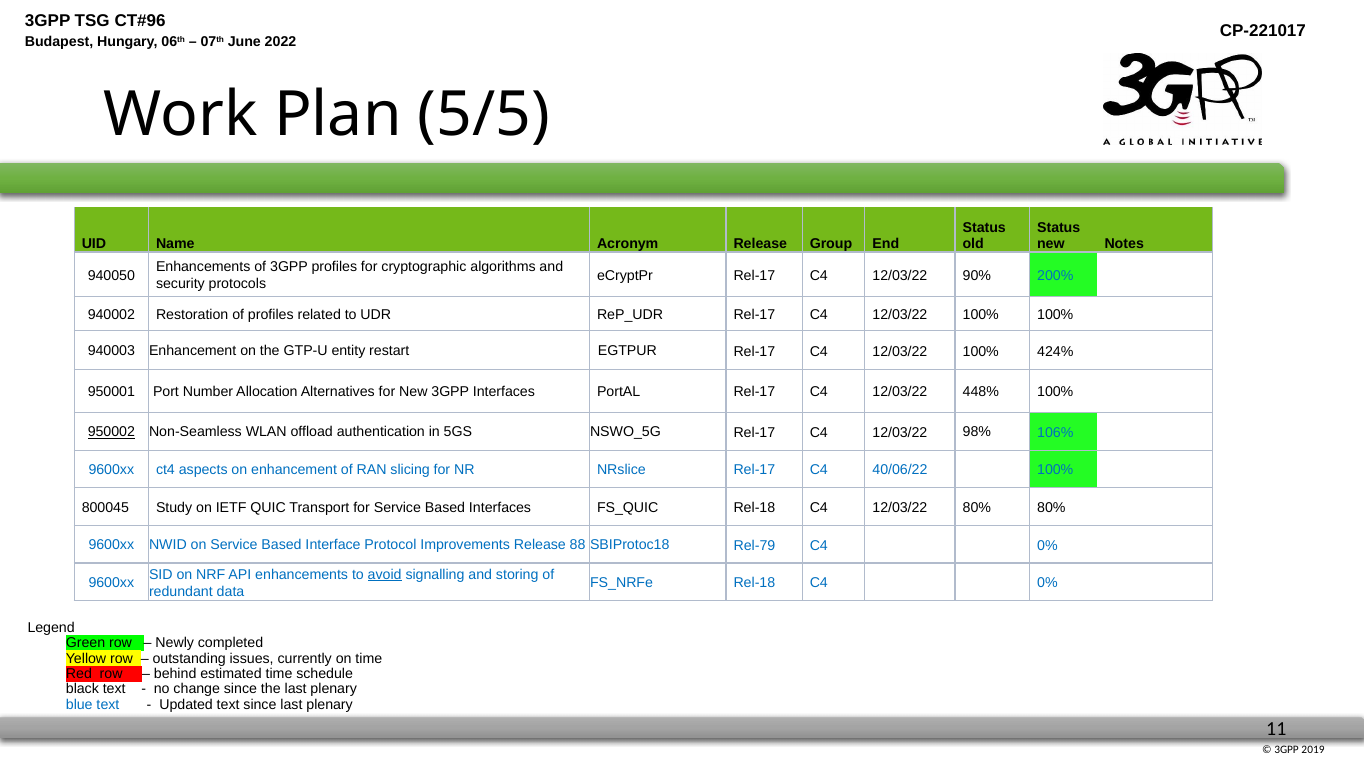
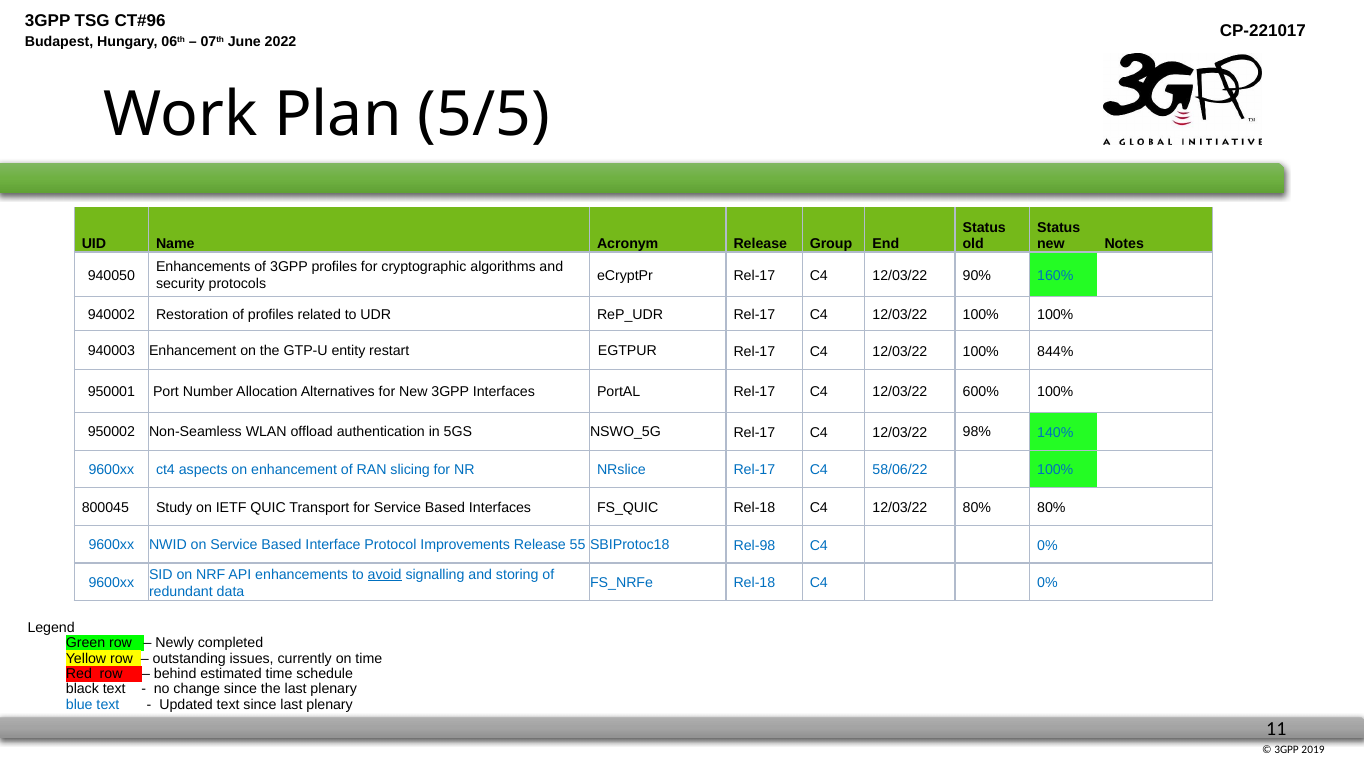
200%: 200% -> 160%
424%: 424% -> 844%
448%: 448% -> 600%
950002 underline: present -> none
106%: 106% -> 140%
40/06/22: 40/06/22 -> 58/06/22
88: 88 -> 55
Rel-79: Rel-79 -> Rel-98
